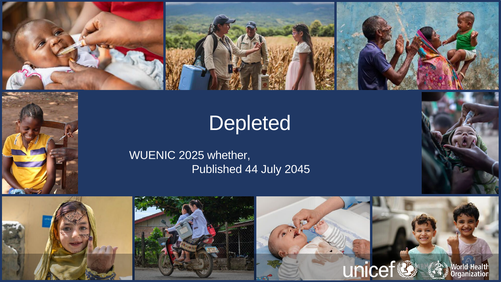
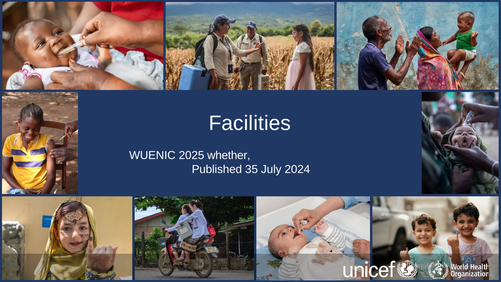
Depleted: Depleted -> Facilities
44: 44 -> 35
2045: 2045 -> 2024
